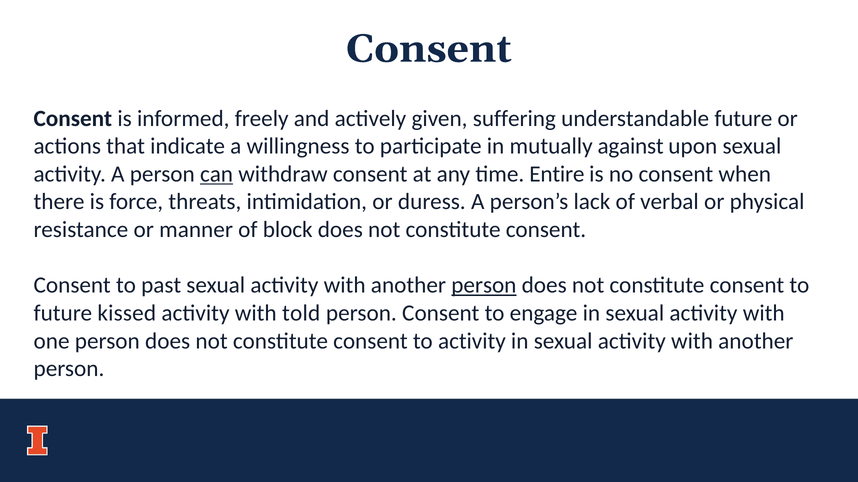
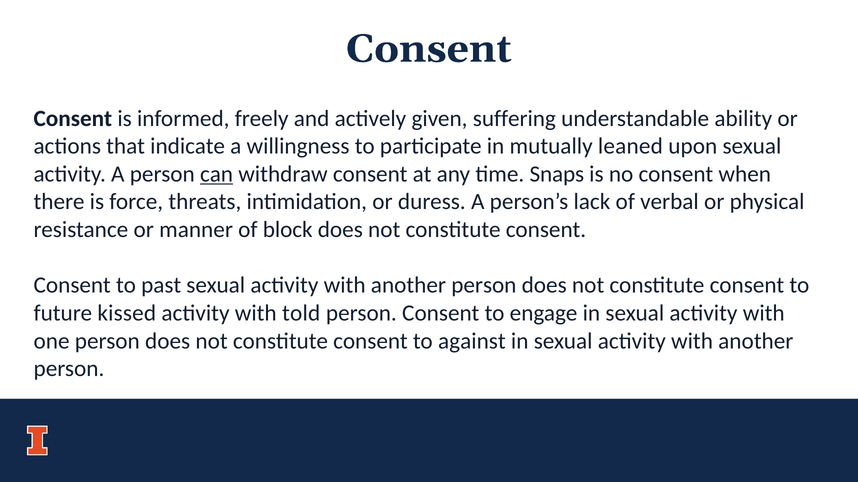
understandable future: future -> ability
against: against -> leaned
Entire: Entire -> Snaps
person at (484, 286) underline: present -> none
to activity: activity -> against
